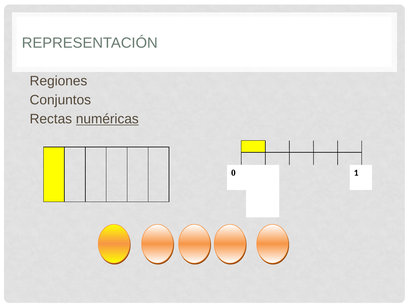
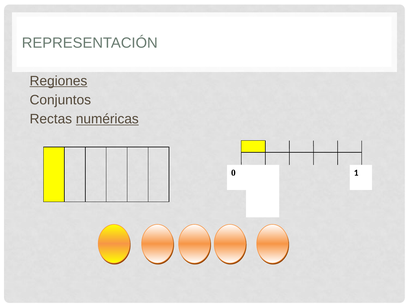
Regiones underline: none -> present
